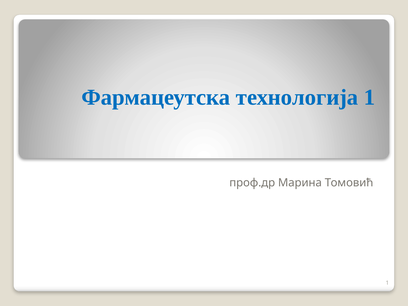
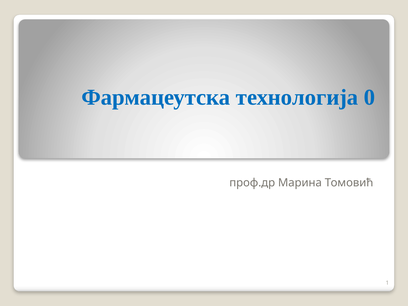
технологија 1: 1 -> 0
